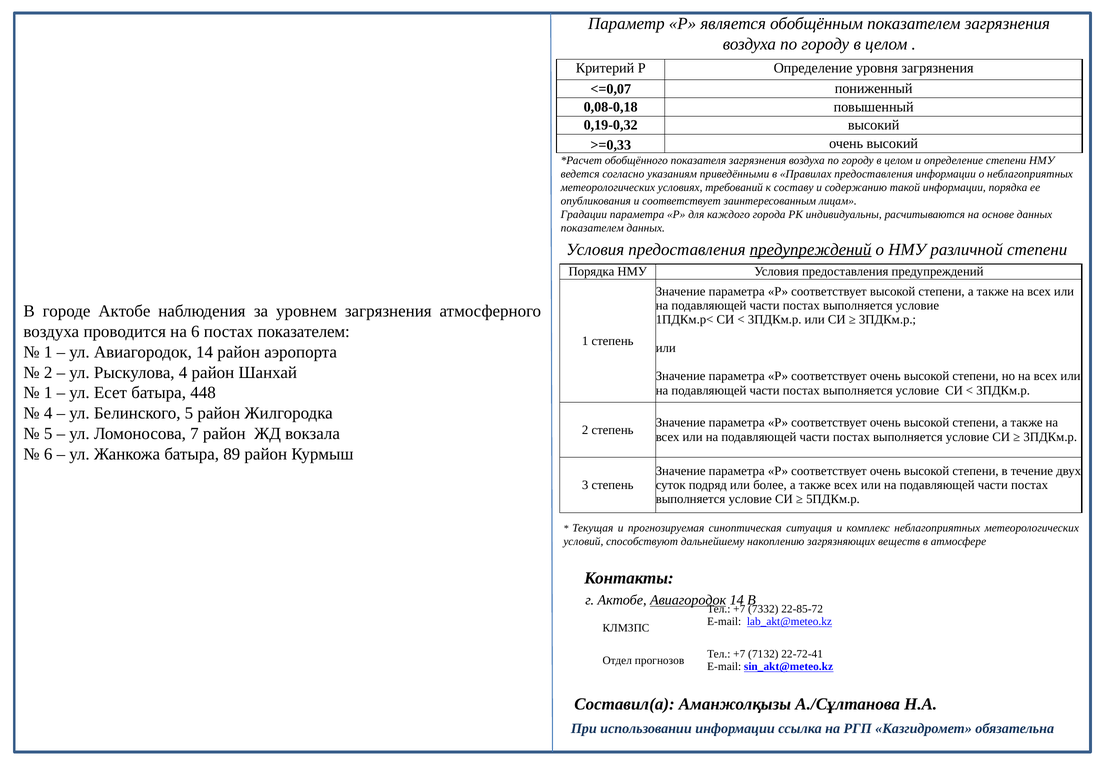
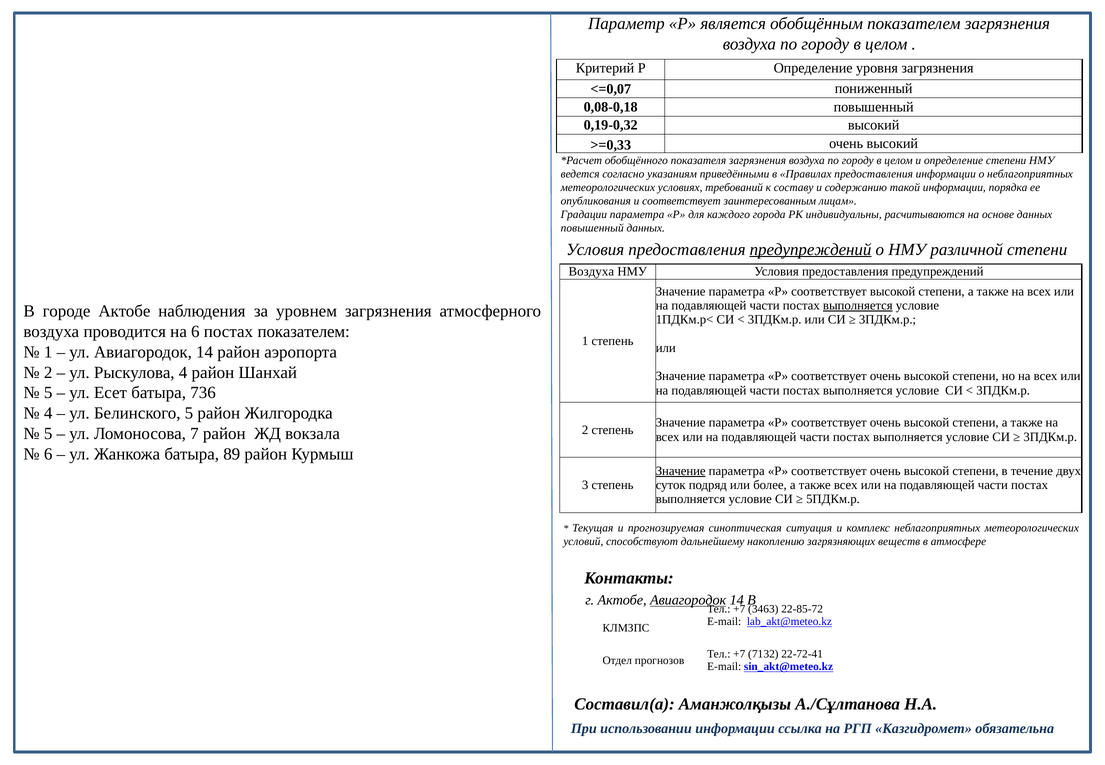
показателем at (592, 228): показателем -> повышенный
Порядка at (591, 272): Порядка -> Воздуха
выполняется at (858, 305) underline: none -> present
1 at (48, 393): 1 -> 5
448: 448 -> 736
Значение at (681, 471) underline: none -> present
7332: 7332 -> 3463
